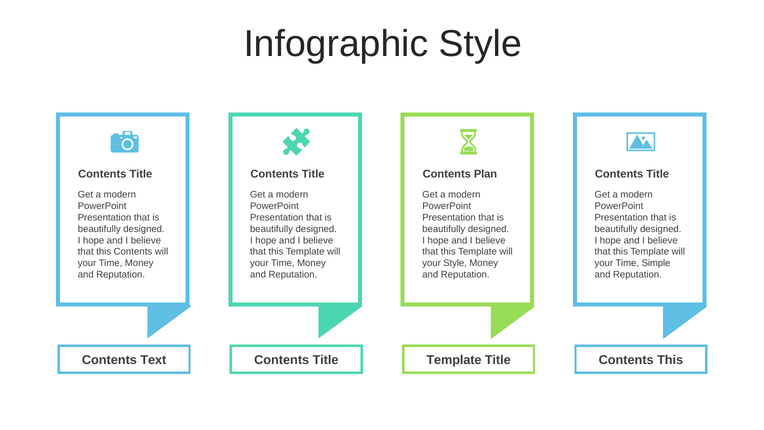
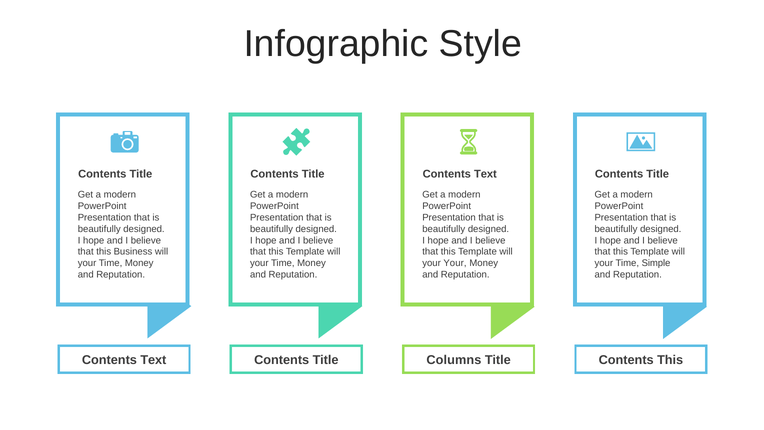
Plan at (485, 174): Plan -> Text
this Contents: Contents -> Business
your Style: Style -> Your
Title Template: Template -> Columns
